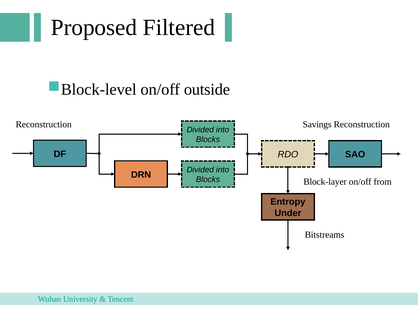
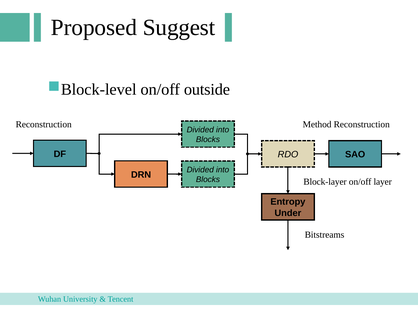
Filtered: Filtered -> Suggest
Savings: Savings -> Method
from: from -> layer
